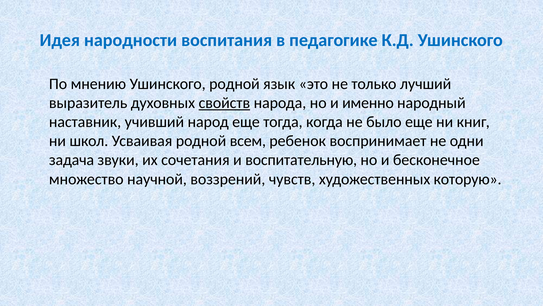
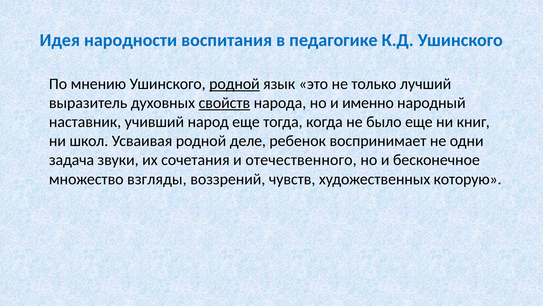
родной at (234, 84) underline: none -> present
всем: всем -> деле
воспитательную: воспитательную -> отечественного
научной: научной -> взгляды
